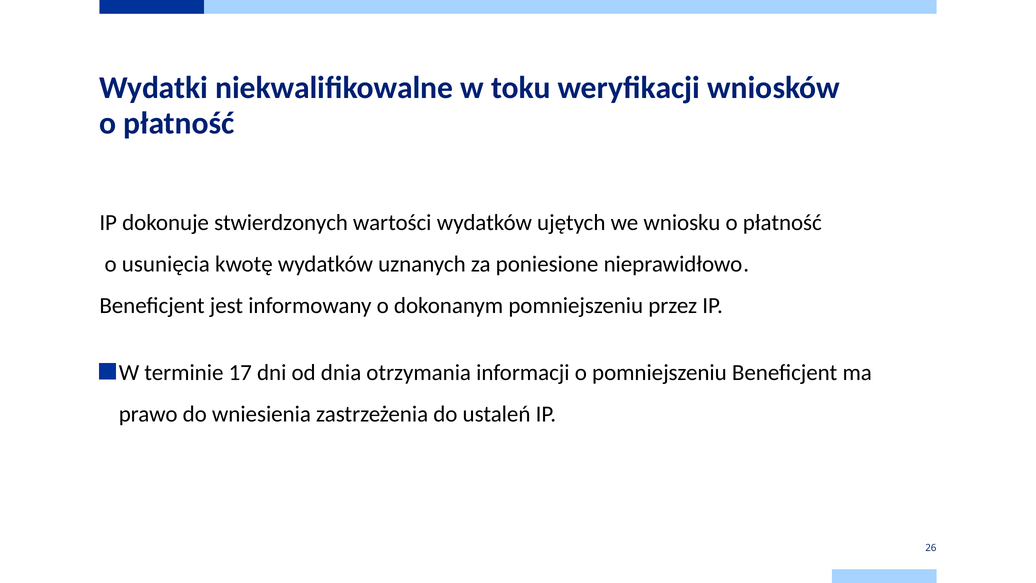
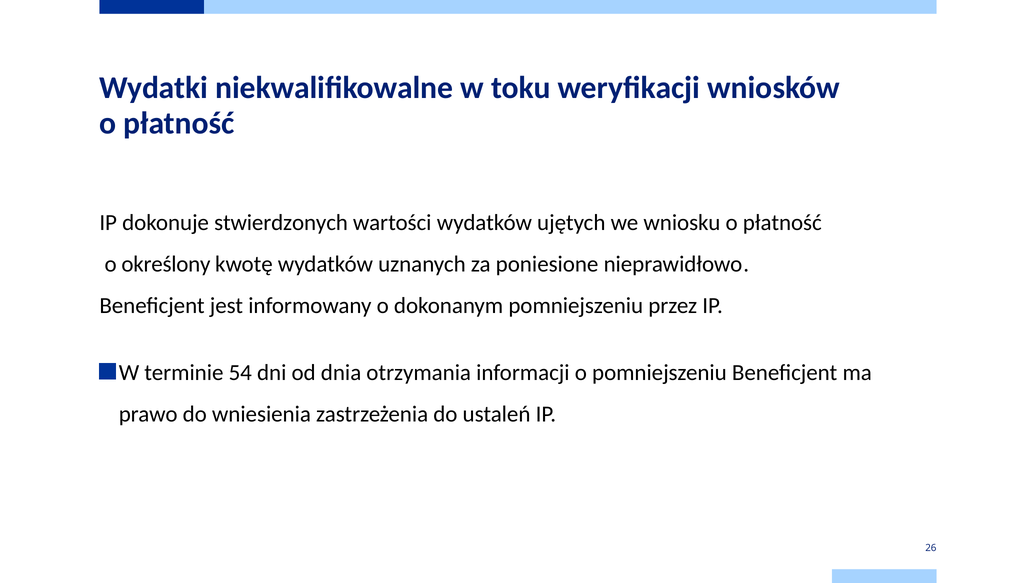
usunięcia: usunięcia -> określony
17: 17 -> 54
